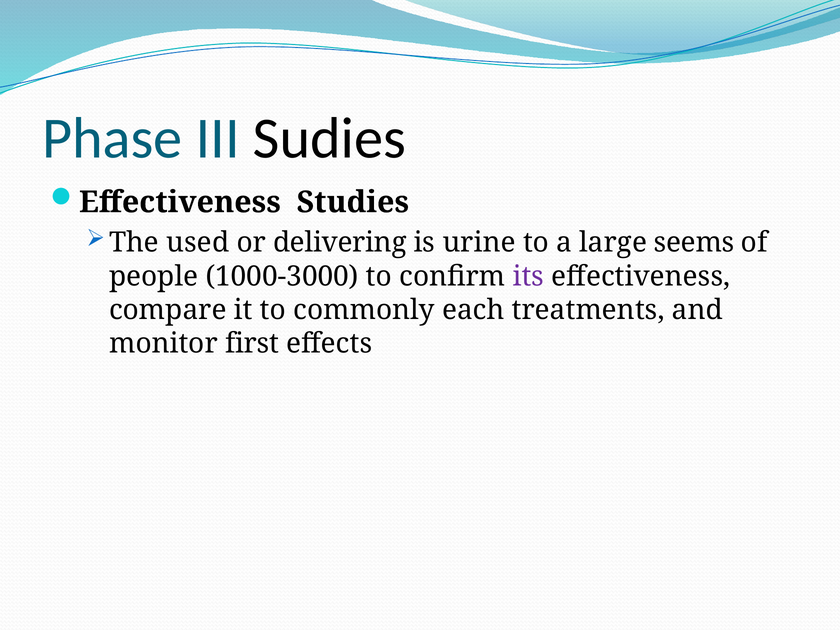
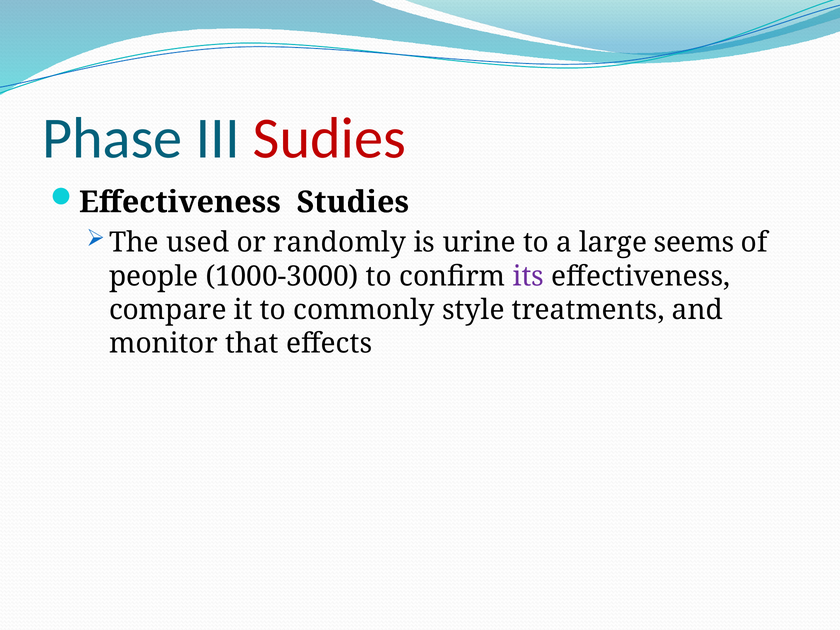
Sudies colour: black -> red
delivering: delivering -> randomly
each: each -> style
first: first -> that
